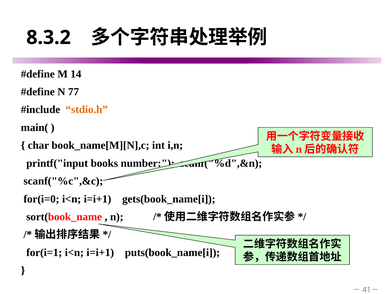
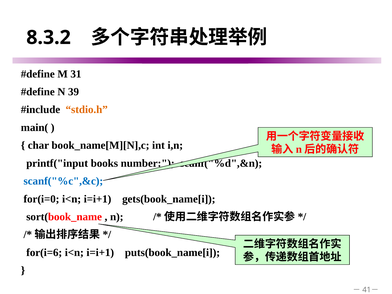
14: 14 -> 31
77: 77 -> 39
scanf("%c",&c colour: black -> blue
for(i=1: for(i=1 -> for(i=6
